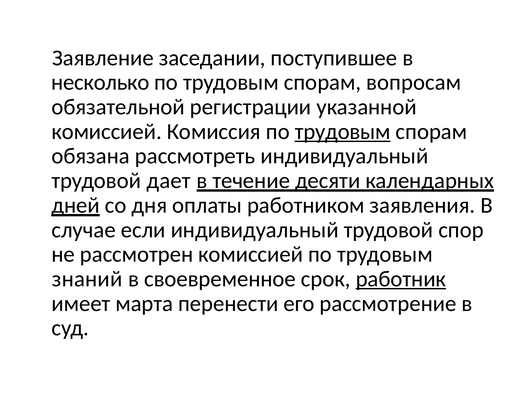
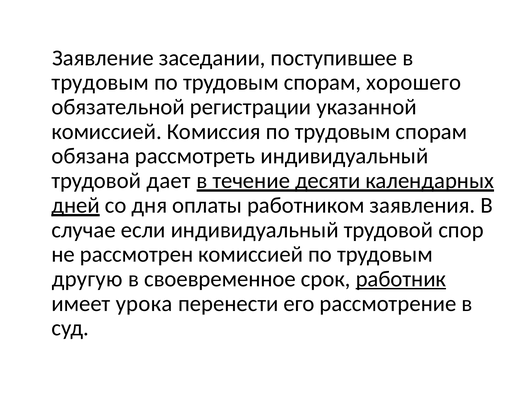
несколько at (100, 82): несколько -> трудовым
вопросам: вопросам -> хорошего
трудовым at (343, 132) underline: present -> none
знаний: знаний -> другую
марта: марта -> урока
